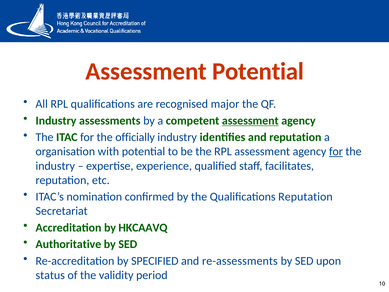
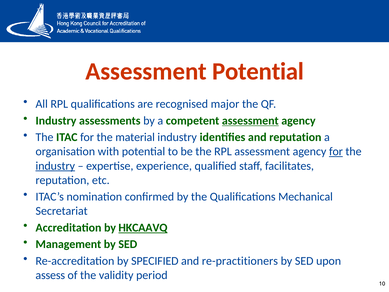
officially: officially -> material
industry at (55, 166) underline: none -> present
Qualifications Reputation: Reputation -> Mechanical
HKCAAVQ underline: none -> present
Authoritative: Authoritative -> Management
re-assessments: re-assessments -> re-practitioners
status: status -> assess
